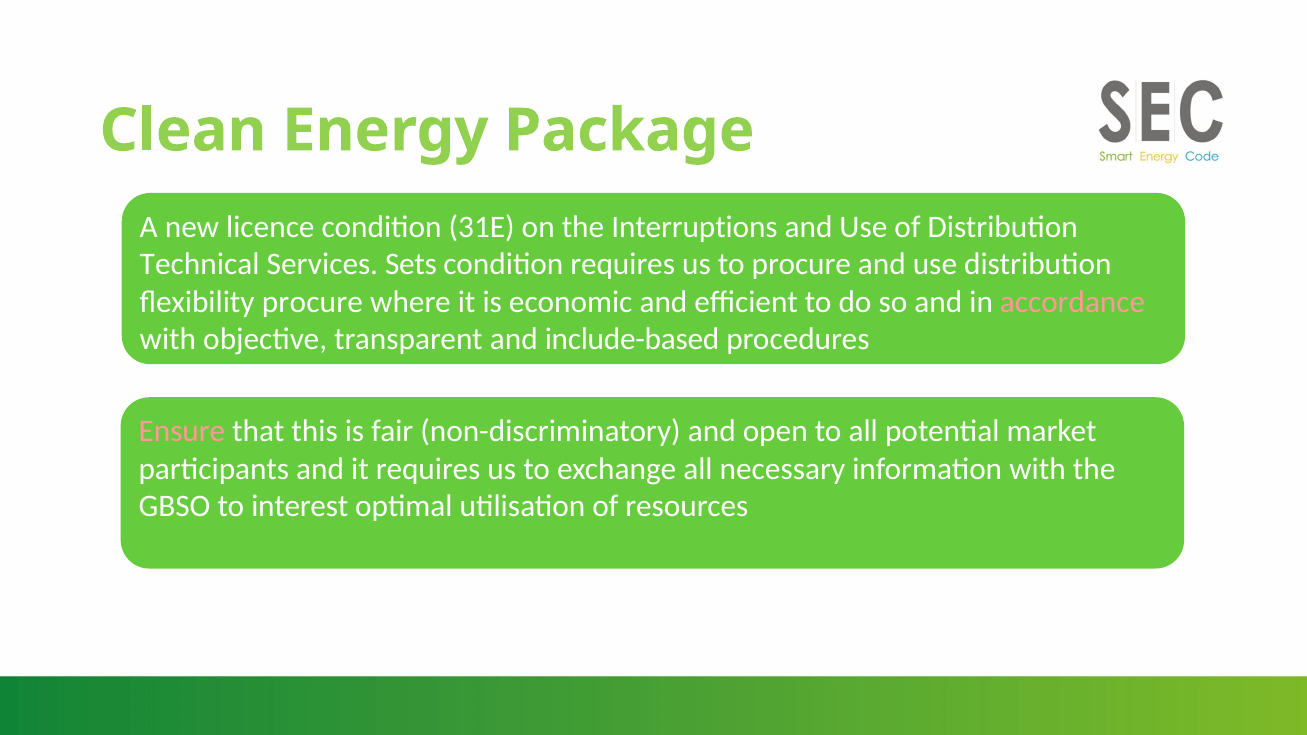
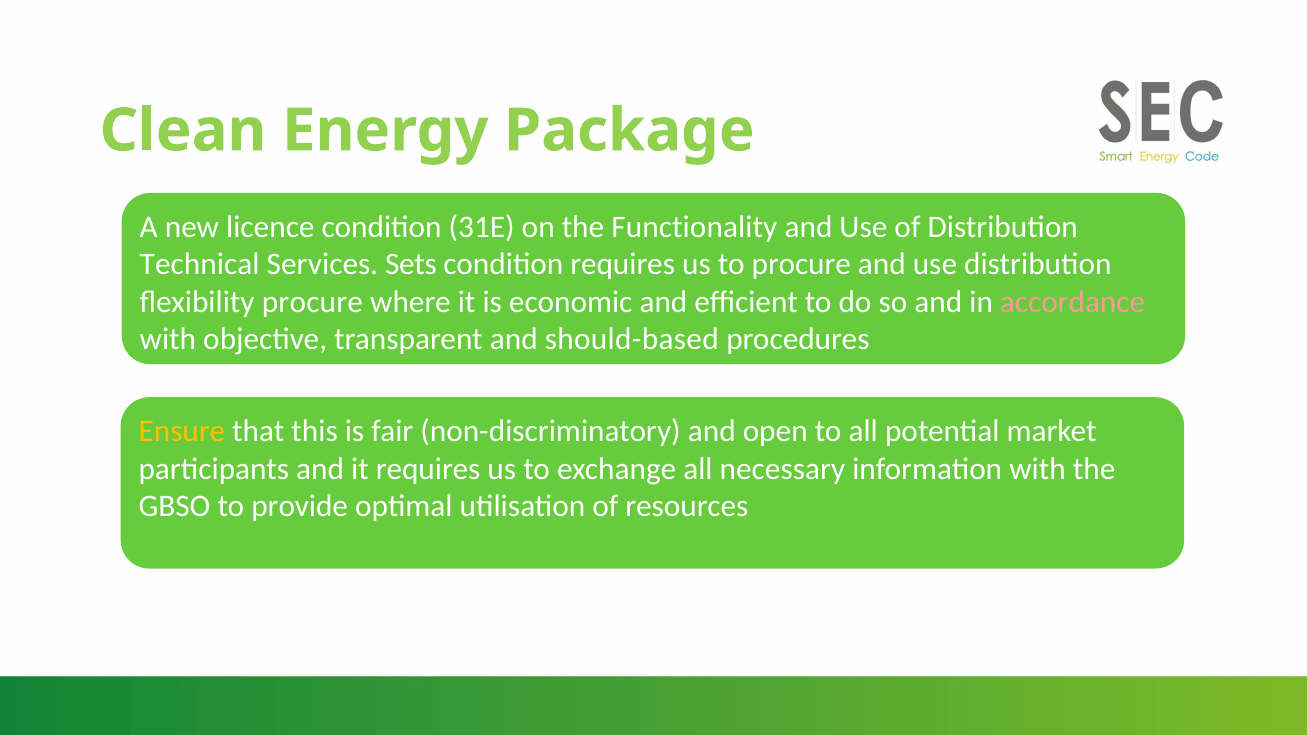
Interruptions: Interruptions -> Functionality
include-based: include-based -> should-based
Ensure colour: pink -> yellow
interest: interest -> provide
